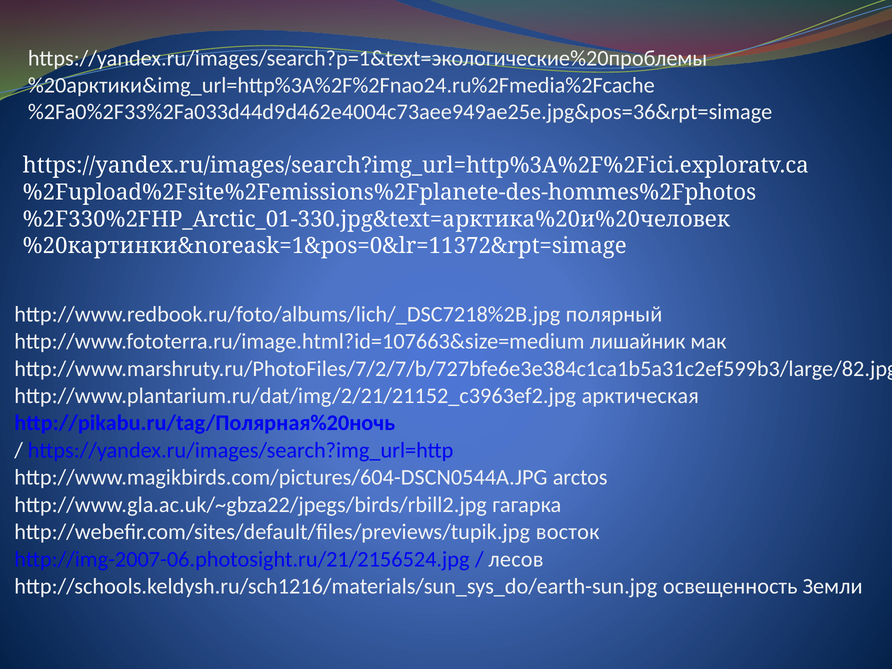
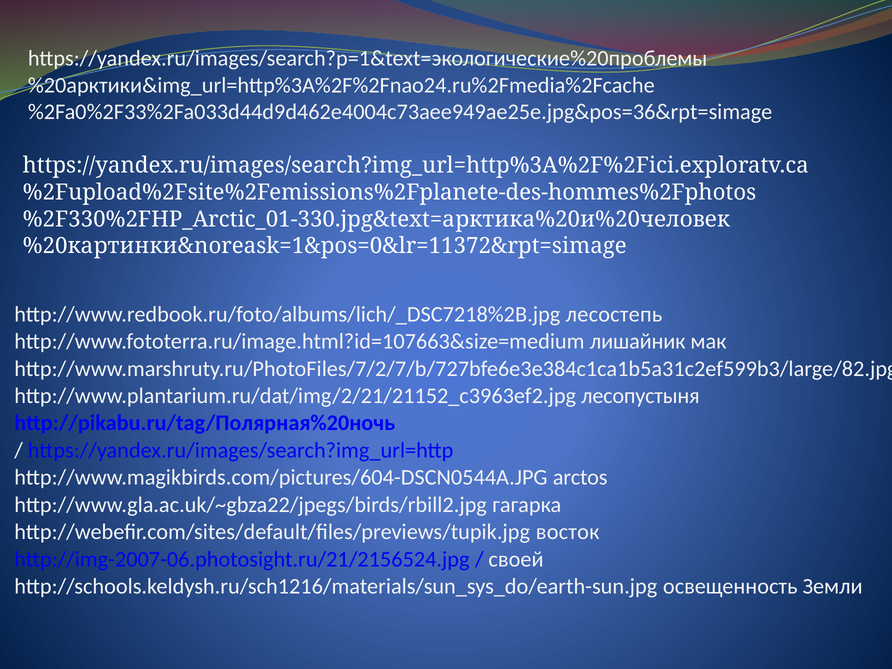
полярный: полярный -> лесостепь
арктическая: арктическая -> лесопустыня
лесов: лесов -> своей
